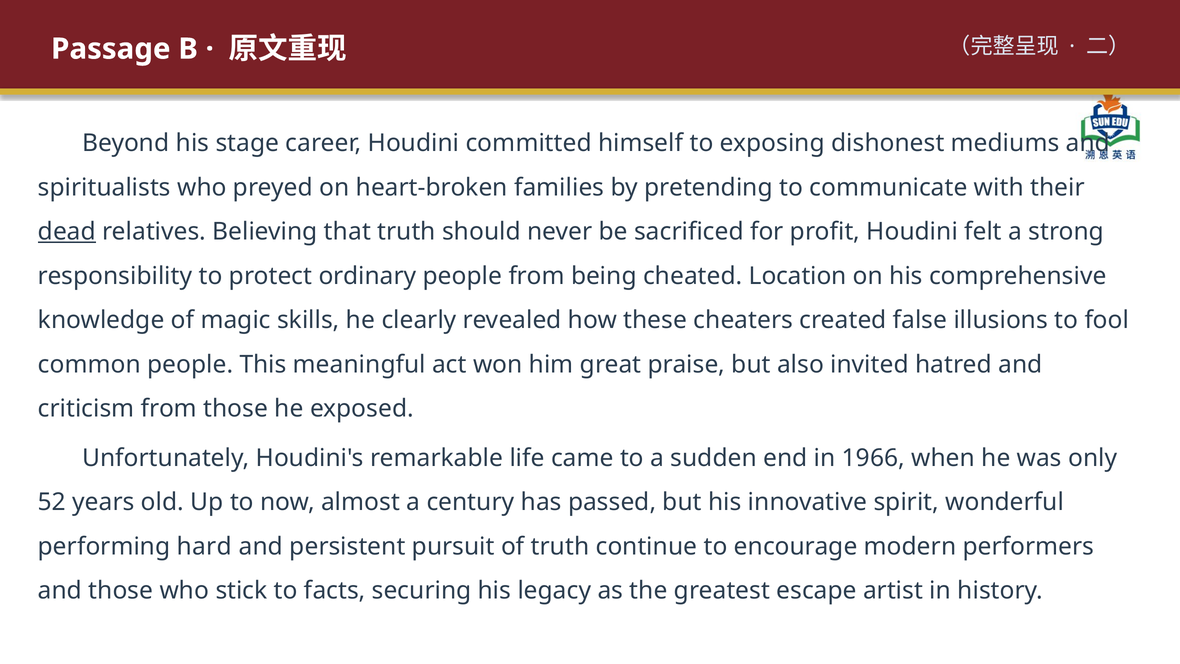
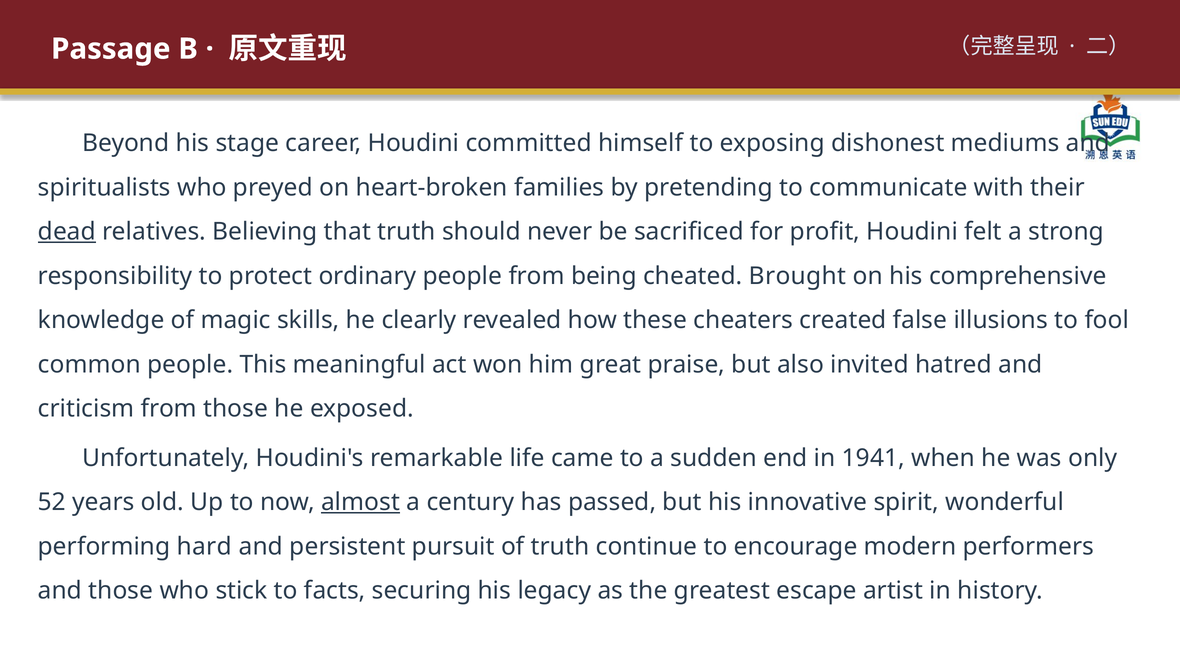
Location: Location -> Brought
1966: 1966 -> 1941
almost underline: none -> present
